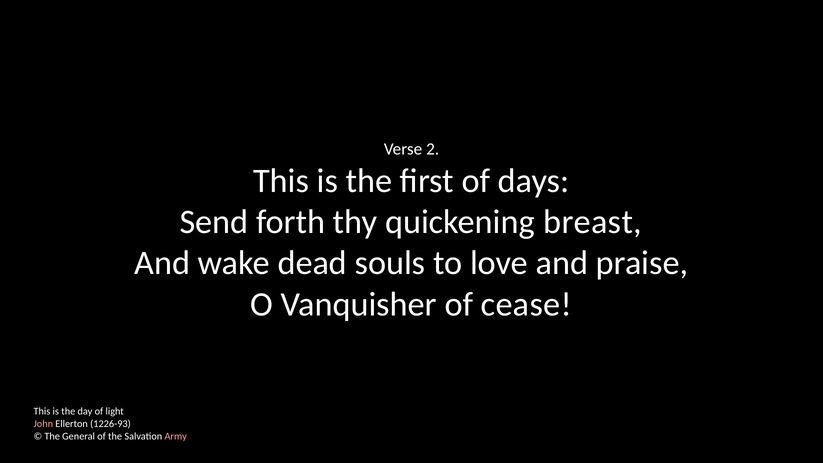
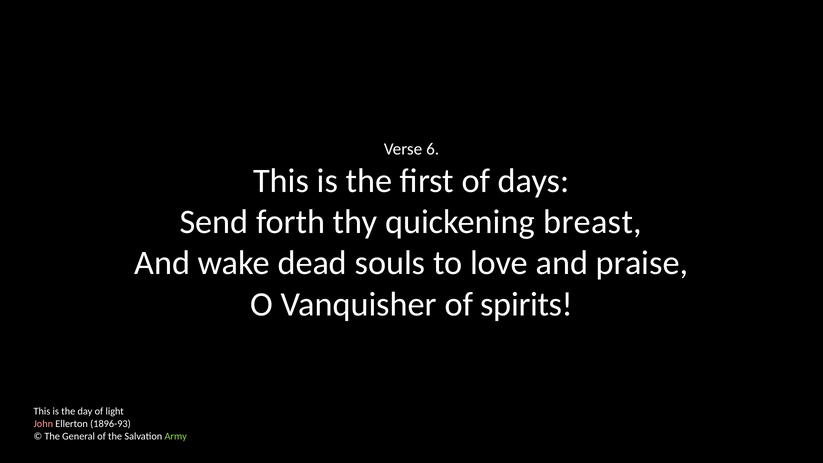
2: 2 -> 6
cease: cease -> spirits
1226-93: 1226-93 -> 1896-93
Army colour: pink -> light green
